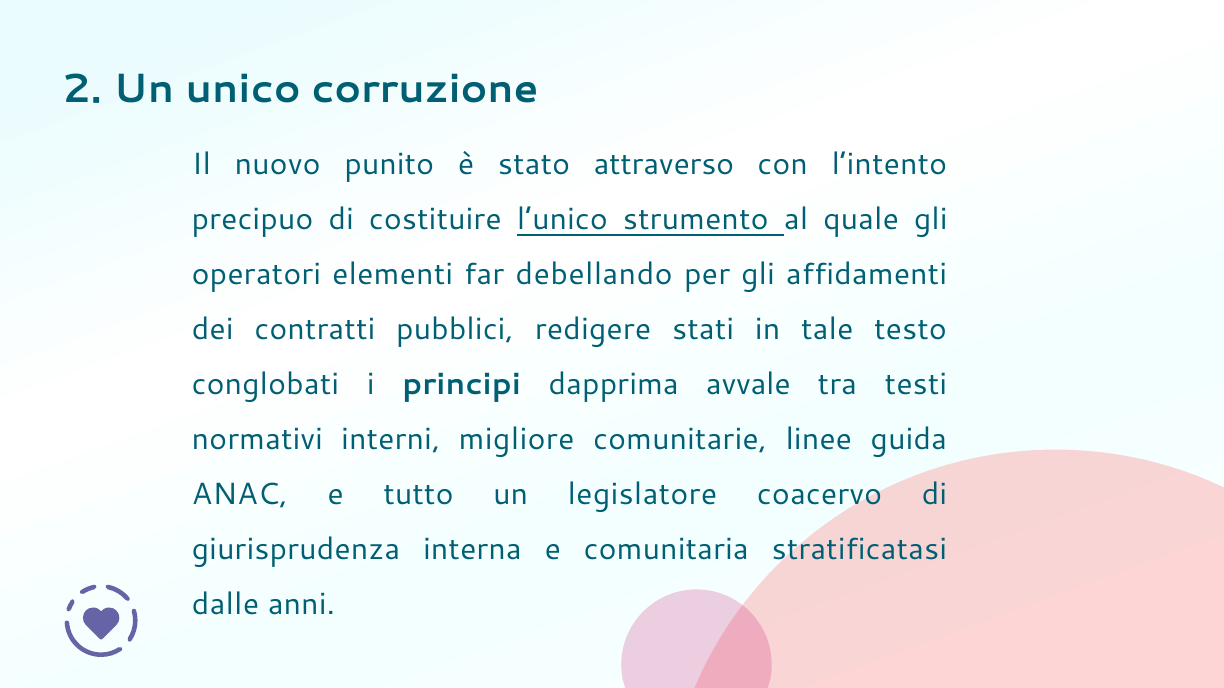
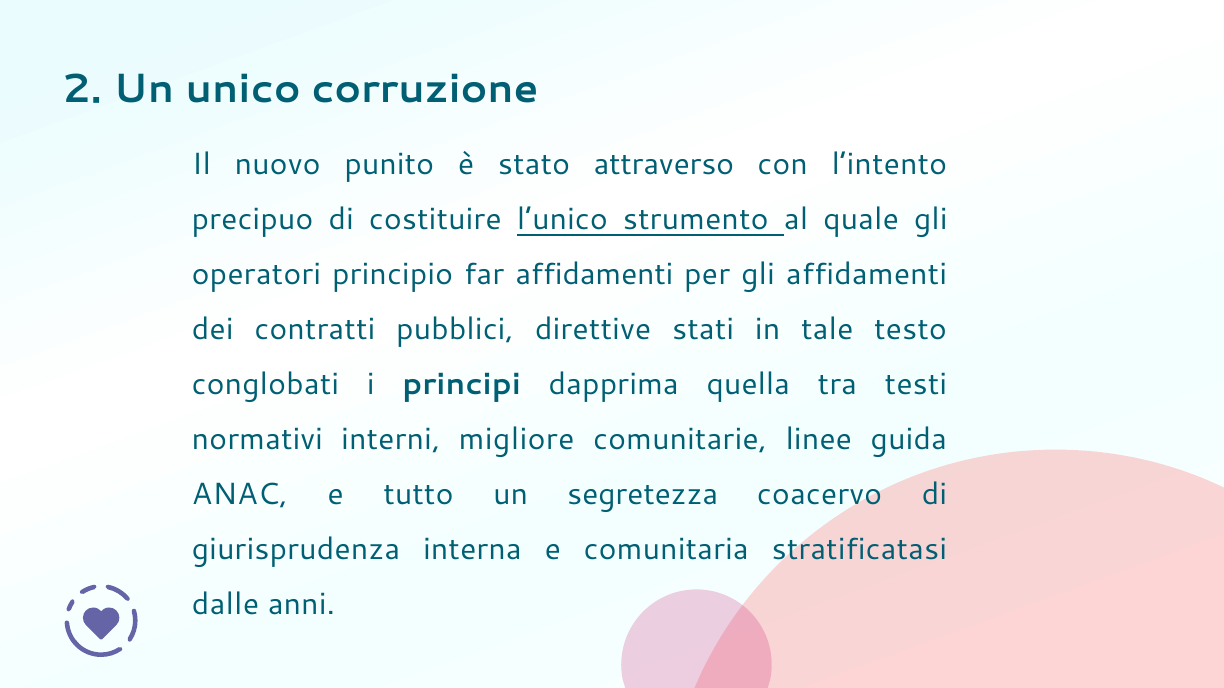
elementi: elementi -> principio
far debellando: debellando -> affidamenti
redigere: redigere -> direttive
avvale: avvale -> quella
legislatore: legislatore -> segretezza
